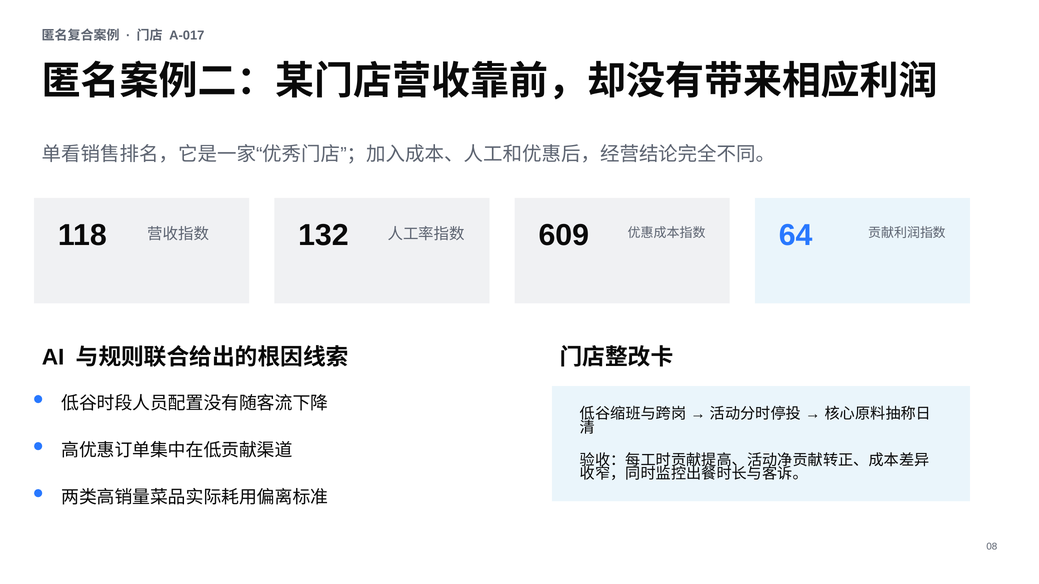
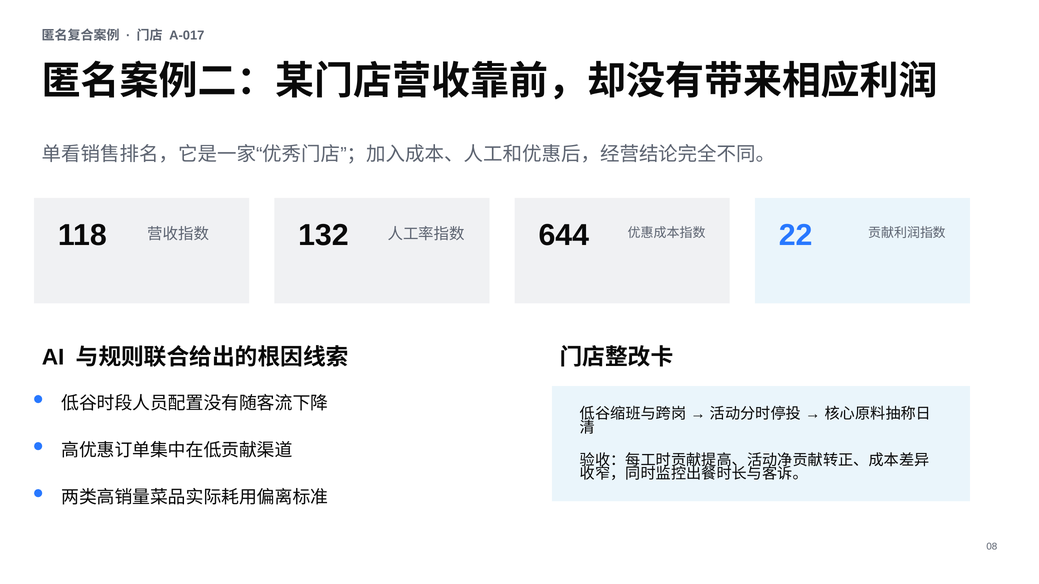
609: 609 -> 644
64: 64 -> 22
